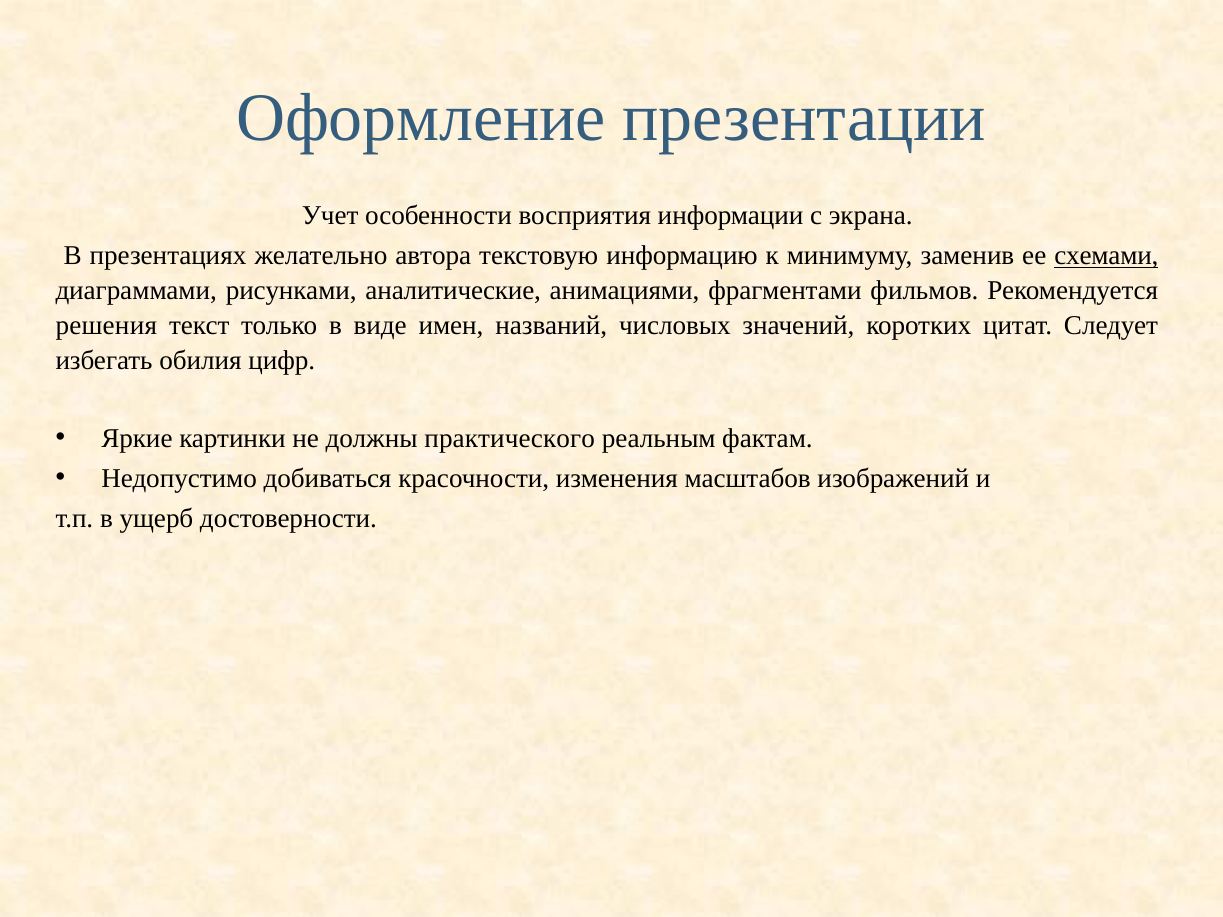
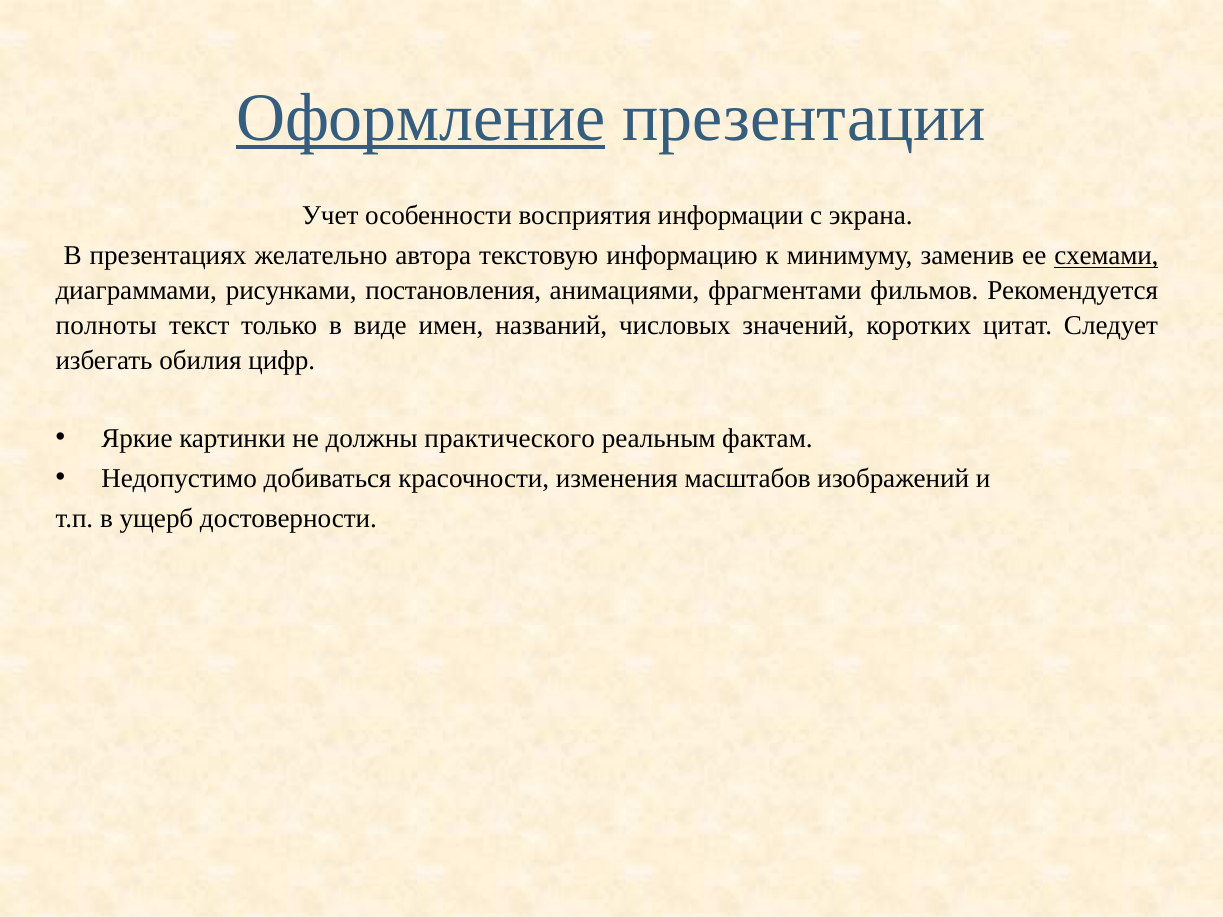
Оформление underline: none -> present
аналитические: аналитические -> постановления
решения: решения -> полноты
